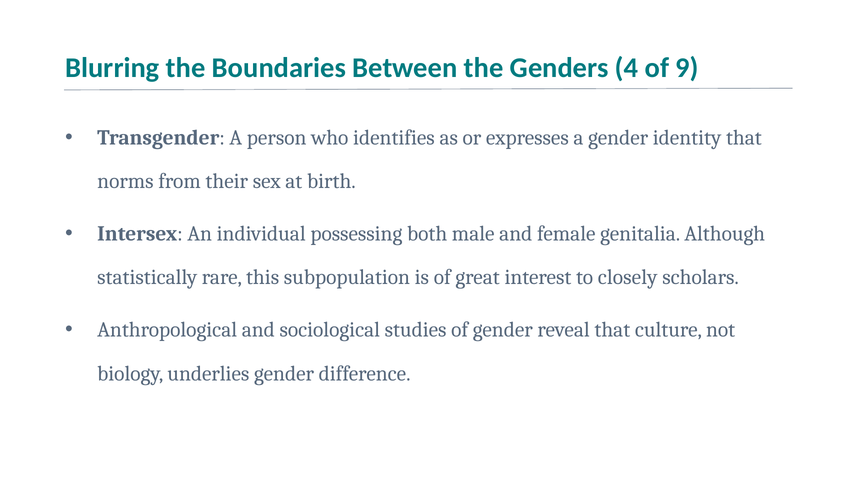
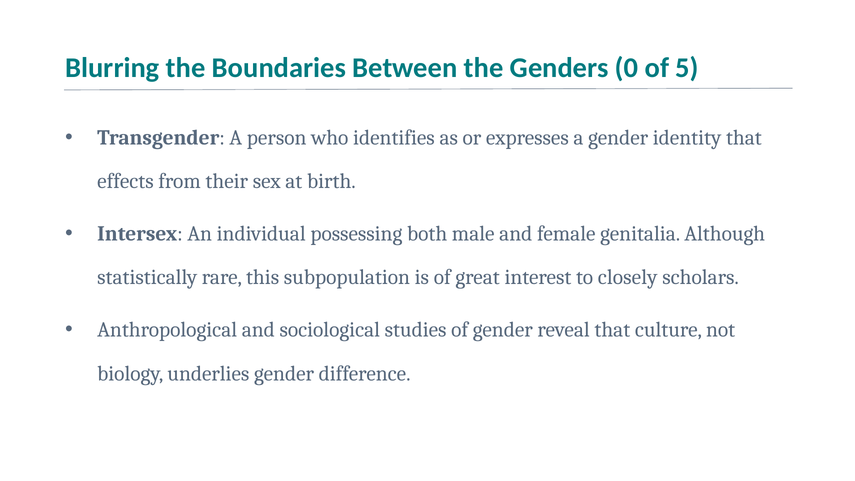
4: 4 -> 0
9: 9 -> 5
norms: norms -> effects
